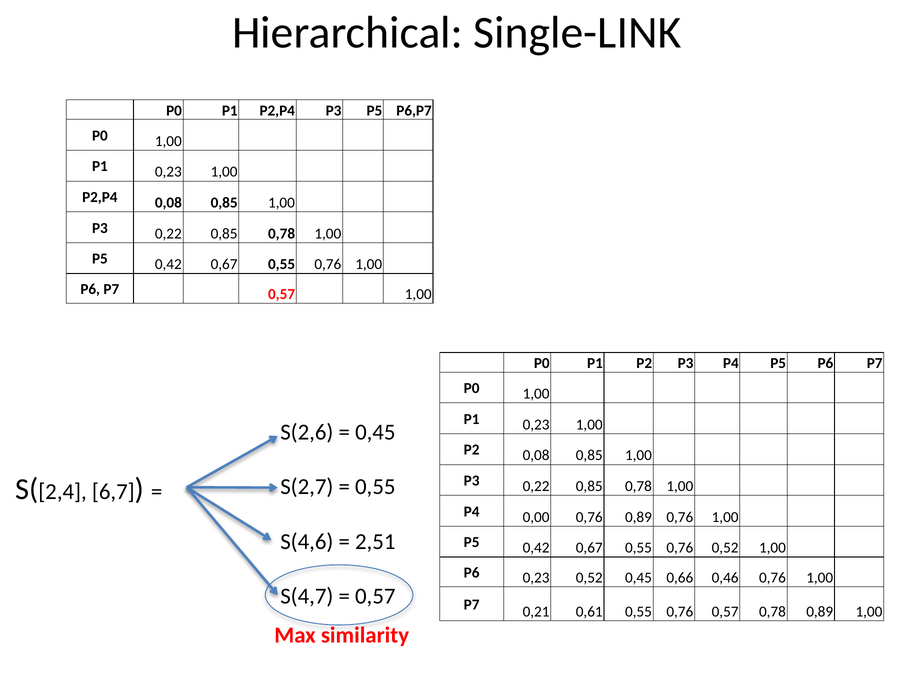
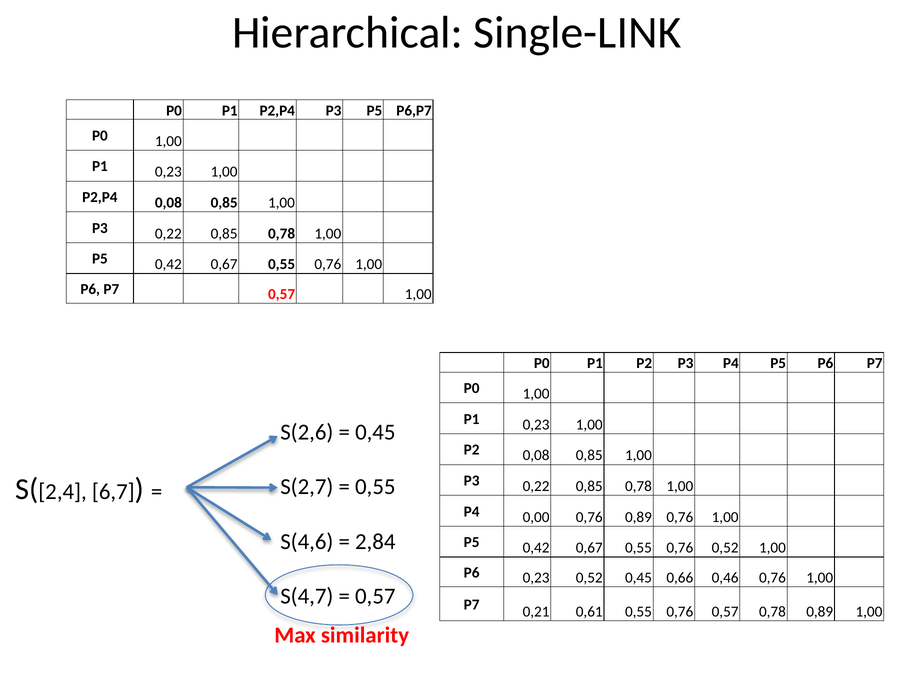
2,51: 2,51 -> 2,84
